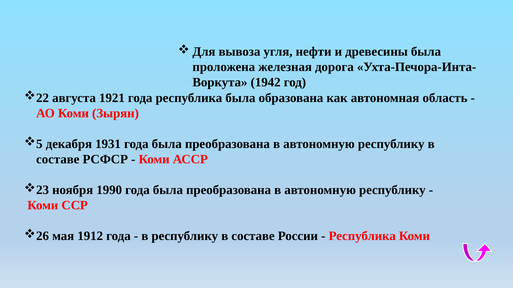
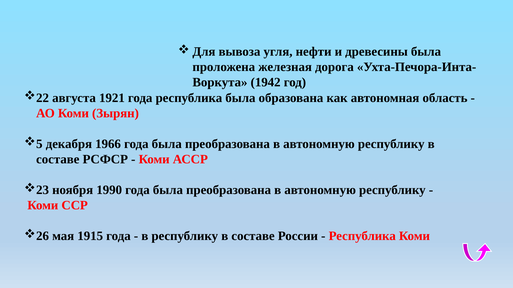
1931: 1931 -> 1966
1912: 1912 -> 1915
